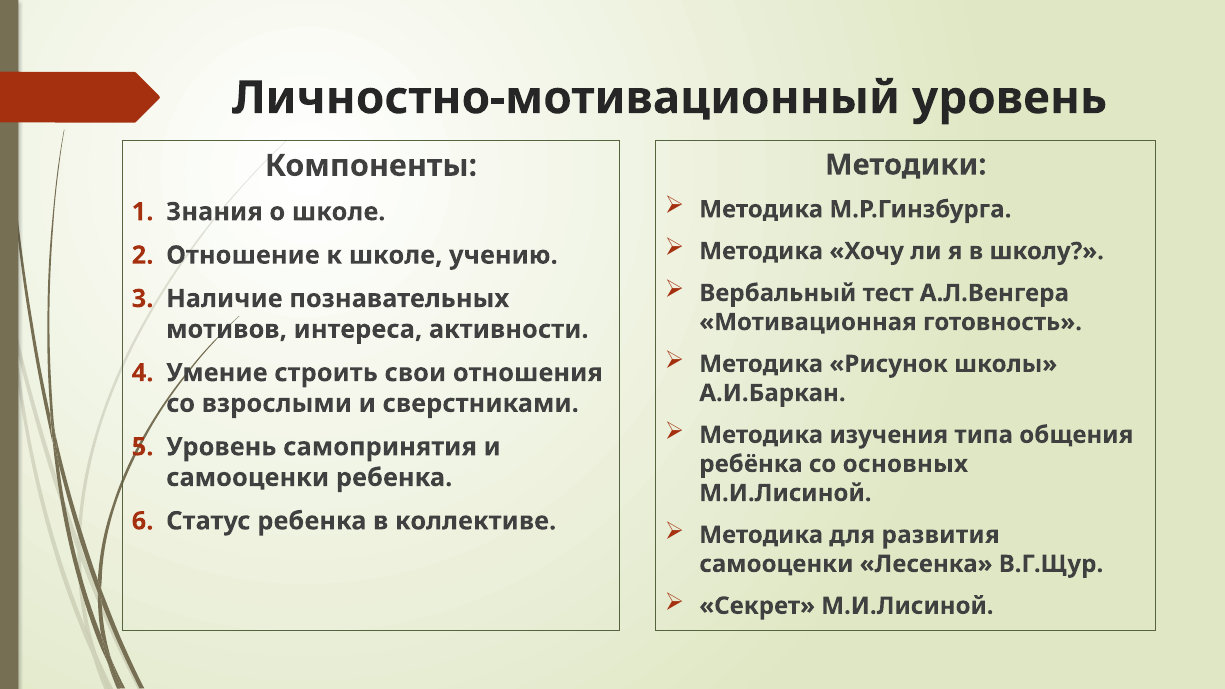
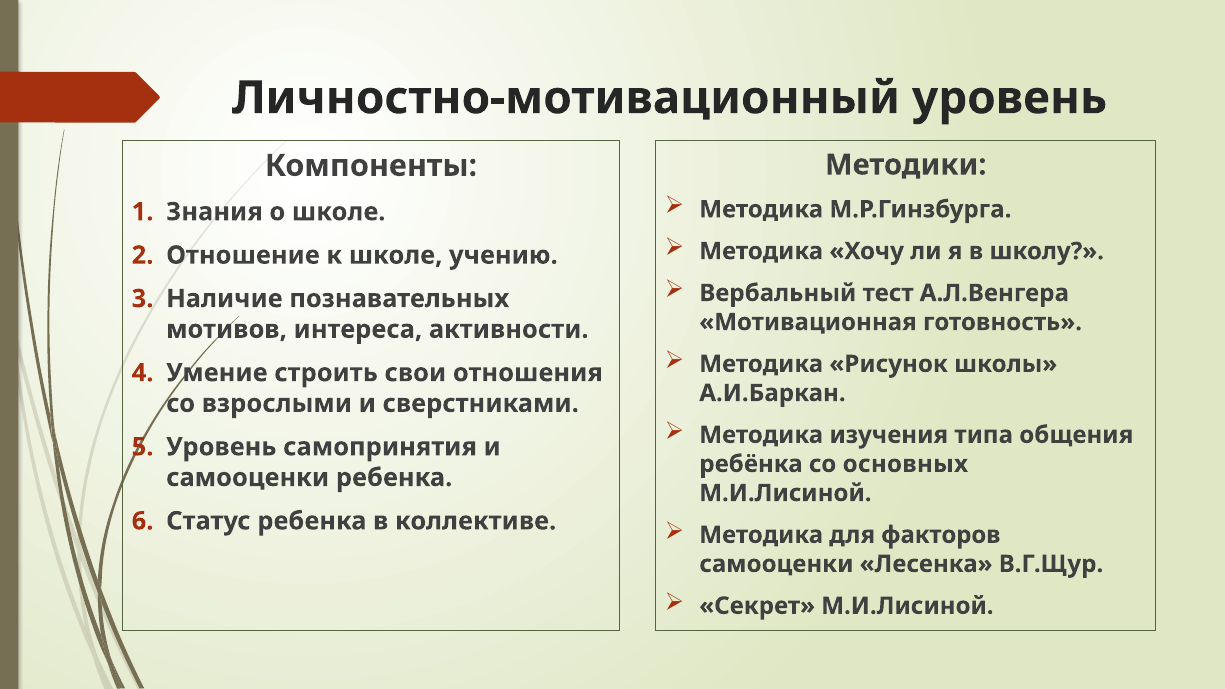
развития: развития -> факторов
